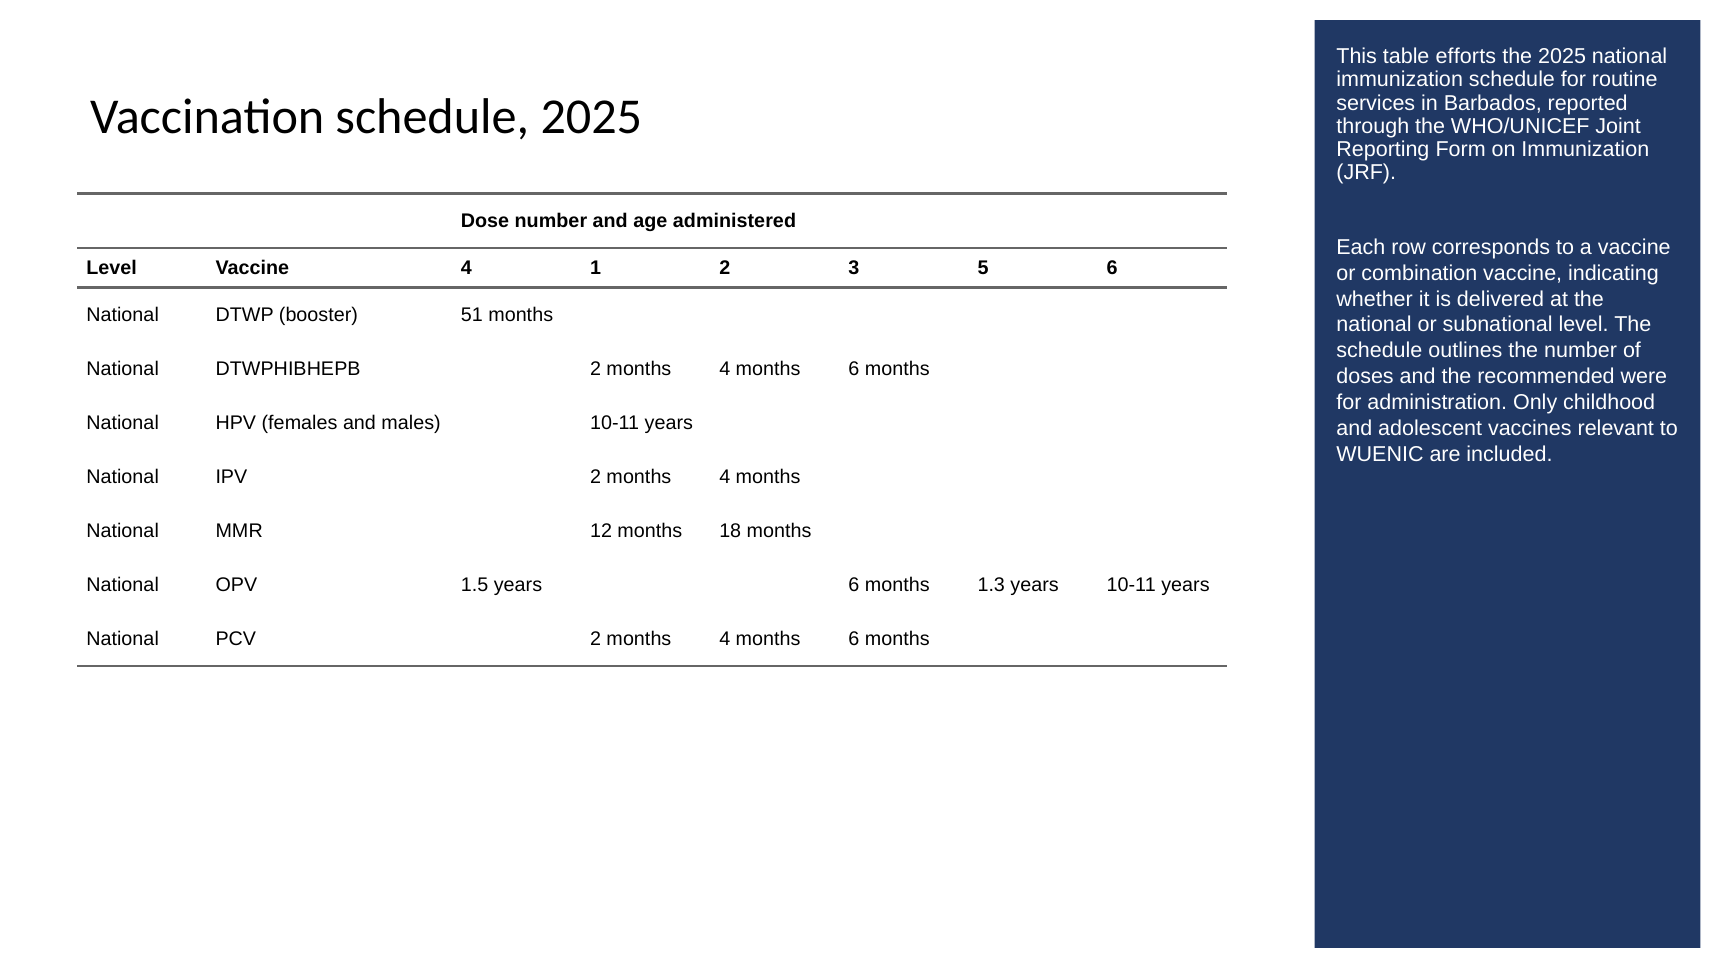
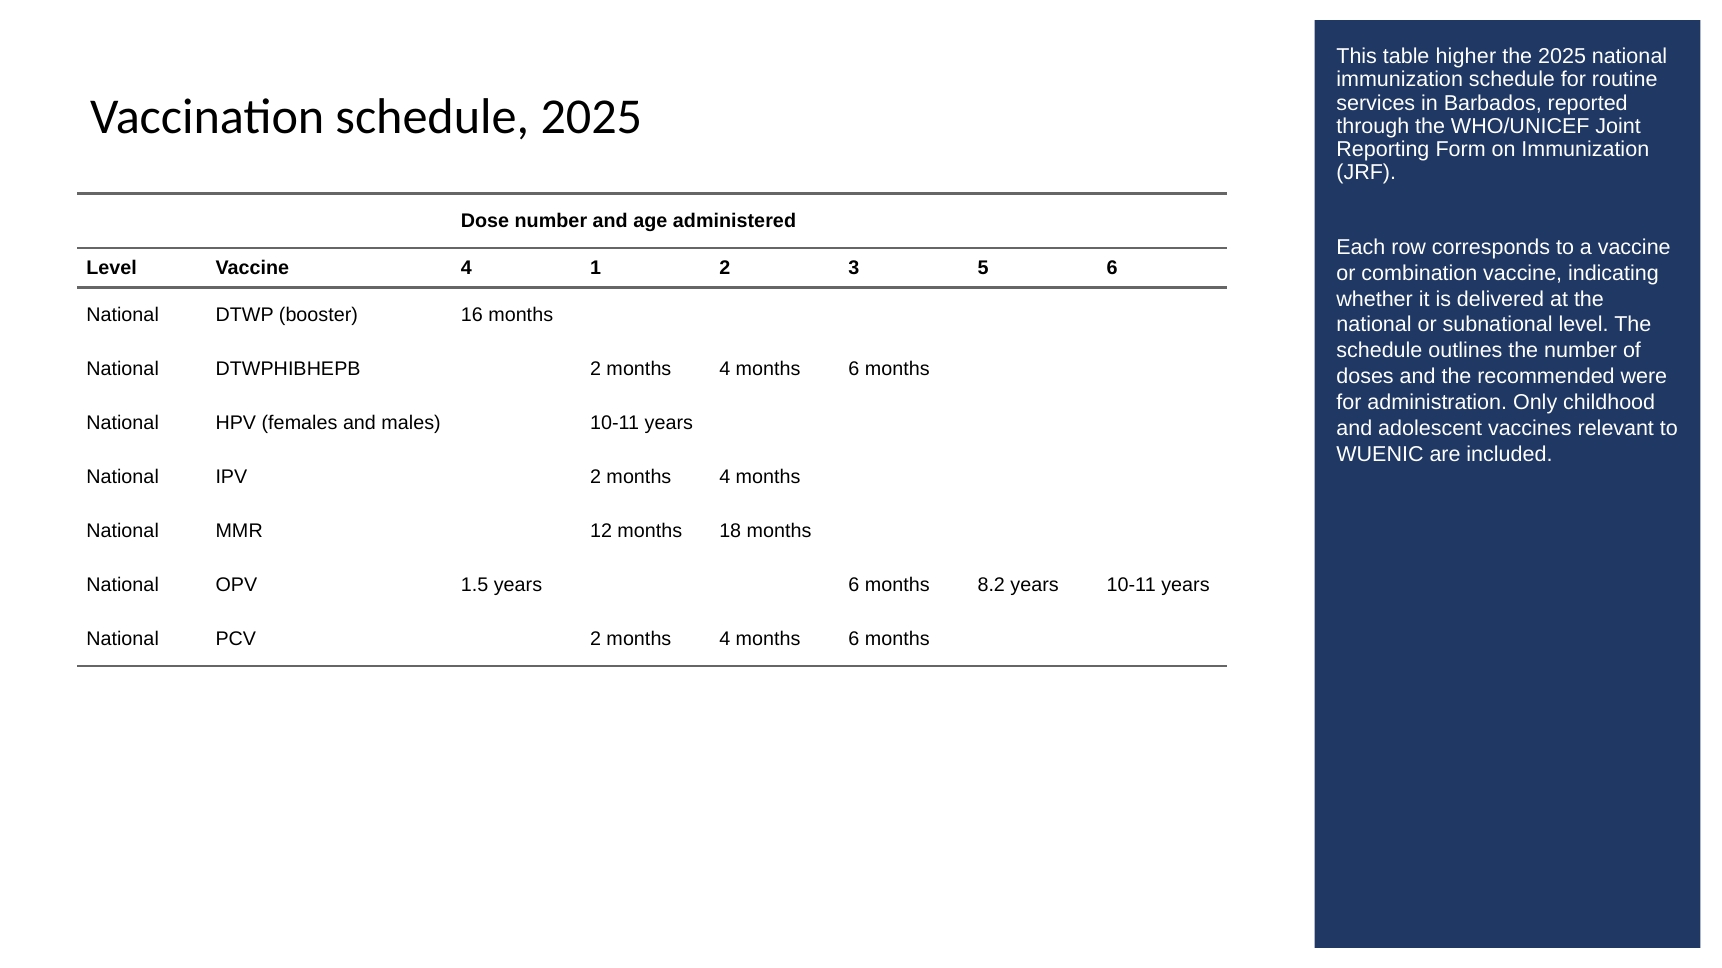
efforts: efforts -> higher
51: 51 -> 16
1.3: 1.3 -> 8.2
